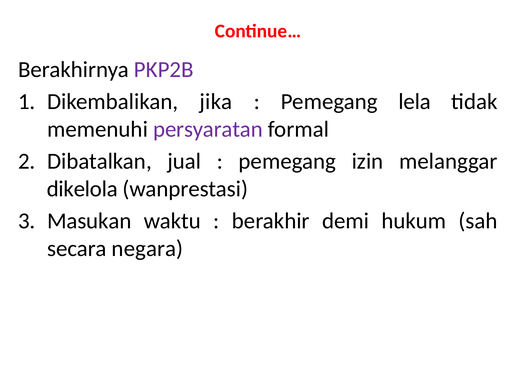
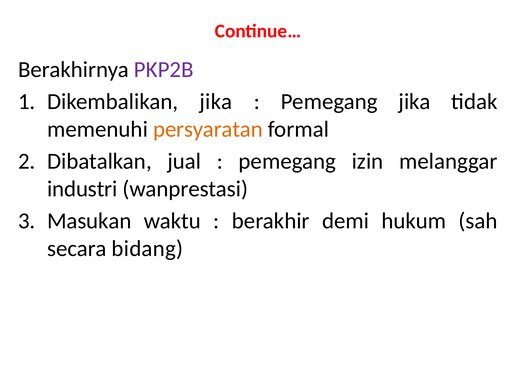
Pemegang lela: lela -> jika
persyaratan colour: purple -> orange
dikelola: dikelola -> industri
negara: negara -> bidang
